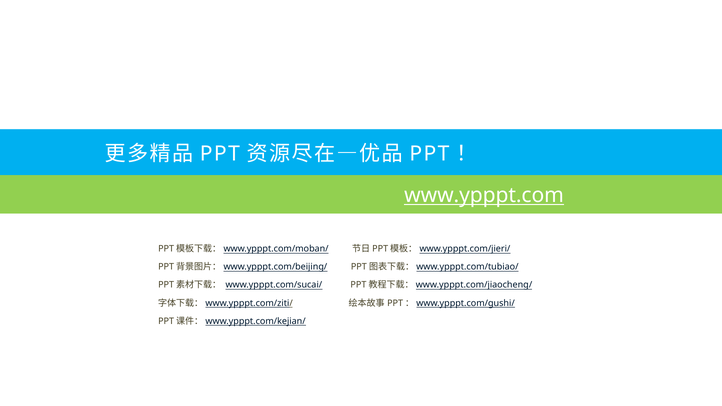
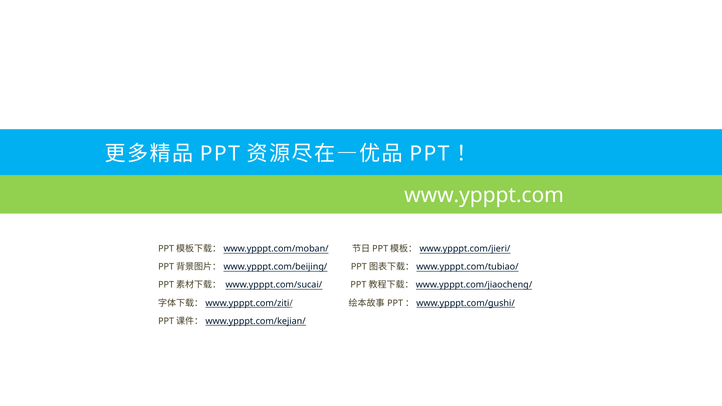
www.ypppt.com underline: present -> none
